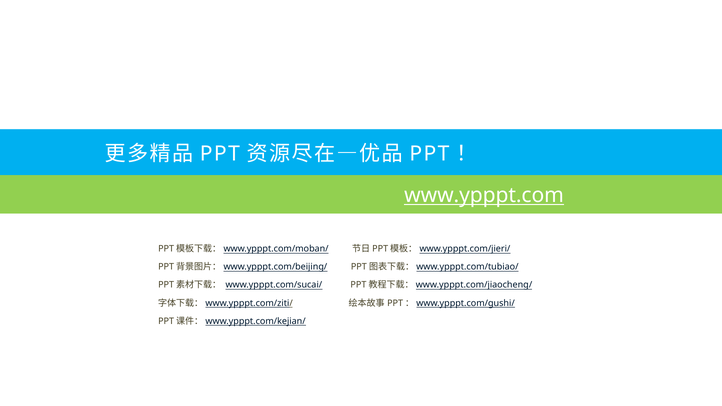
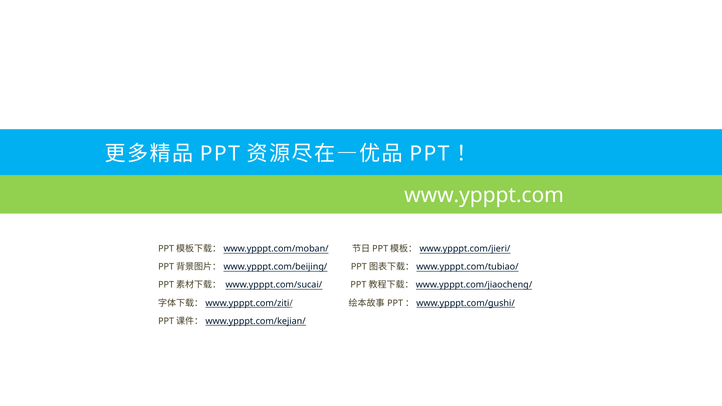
www.ypppt.com underline: present -> none
